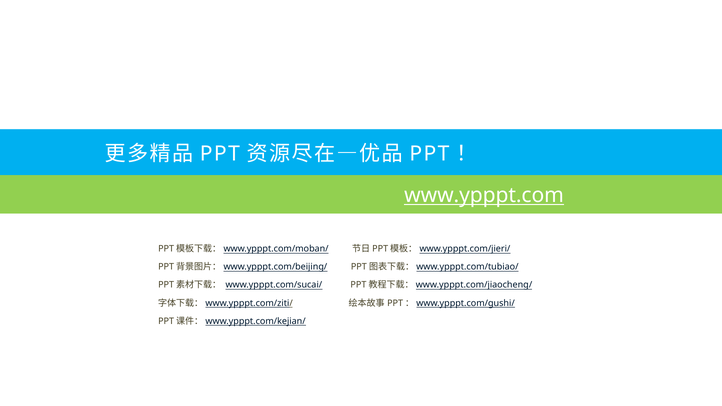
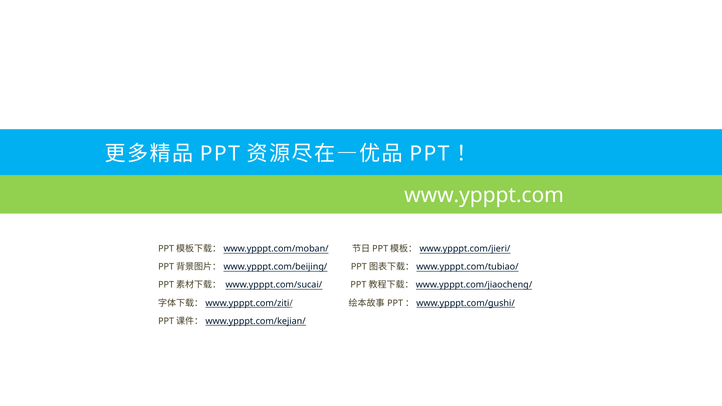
www.ypppt.com underline: present -> none
